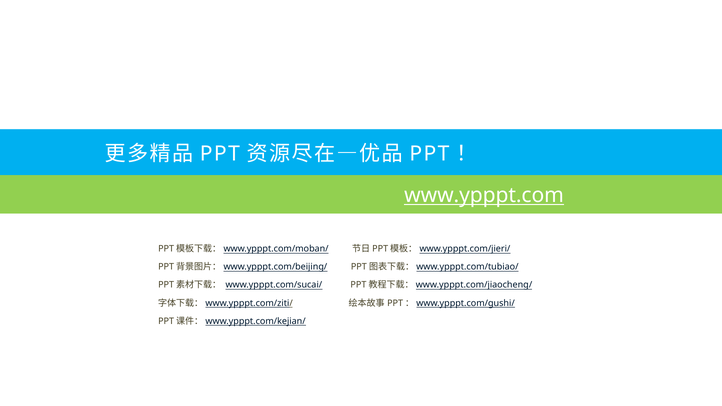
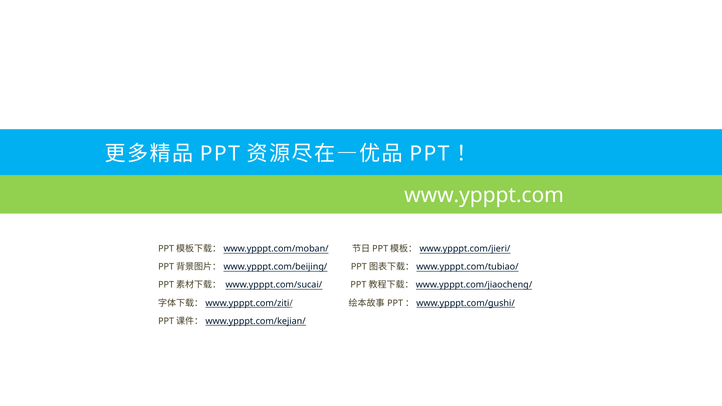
www.ypppt.com underline: present -> none
